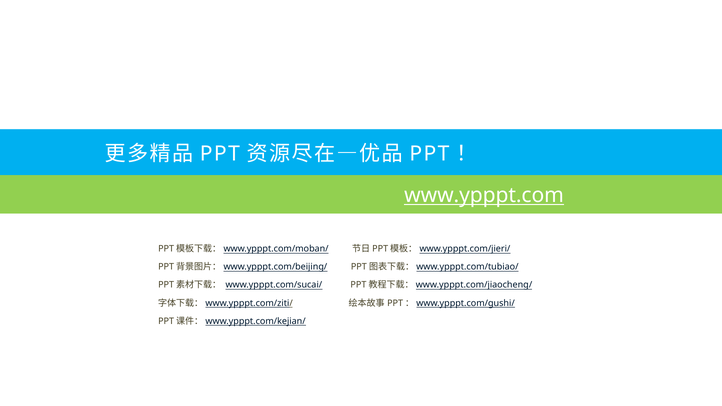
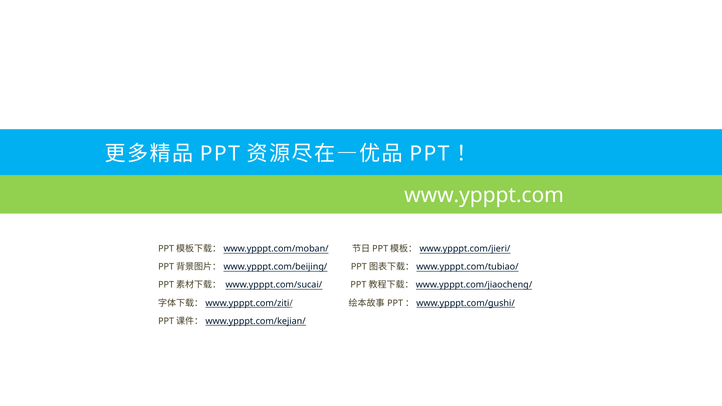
www.ypppt.com underline: present -> none
